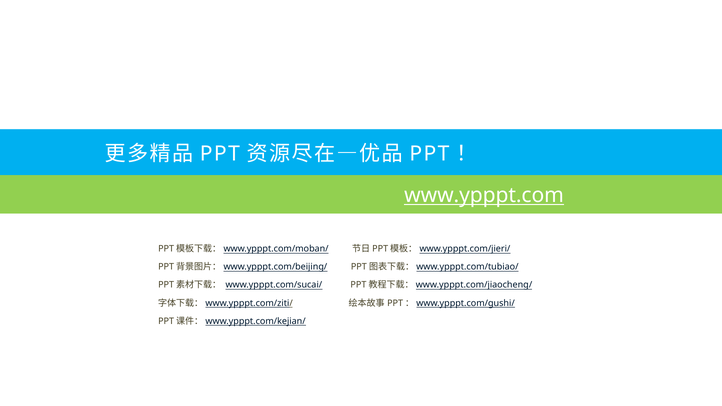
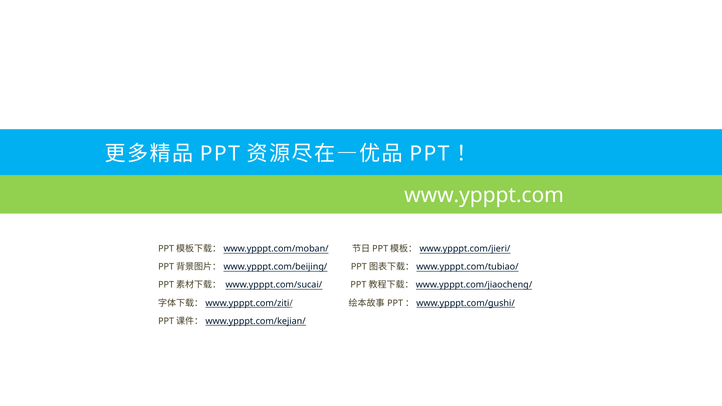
www.ypppt.com underline: present -> none
